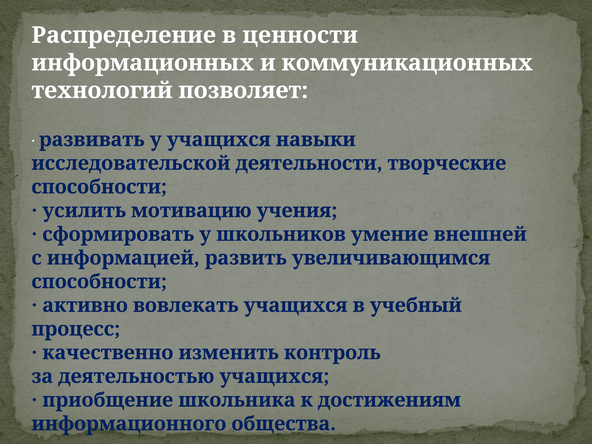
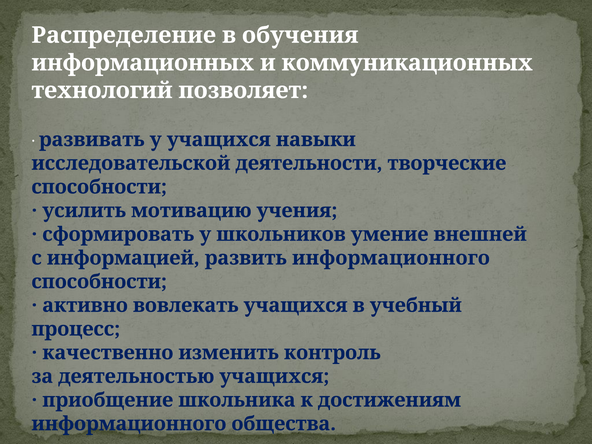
ценности: ценности -> обучения
развить увеличивающимся: увеличивающимся -> информационного
